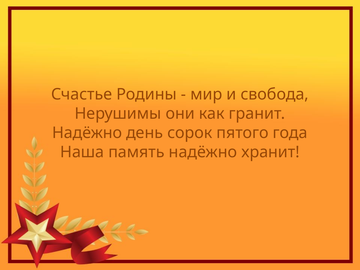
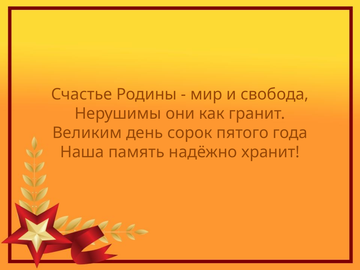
Надёжно at (87, 133): Надёжно -> Великим
